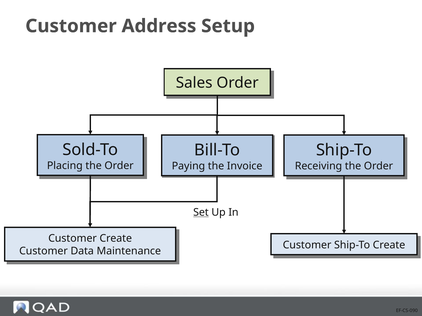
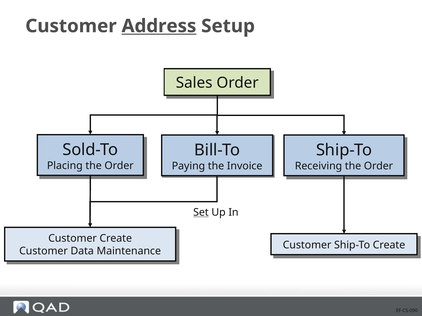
Address underline: none -> present
